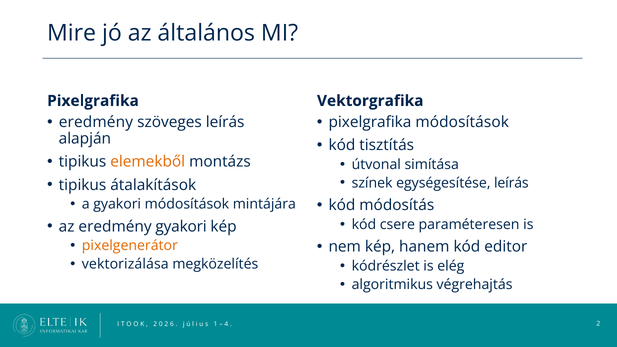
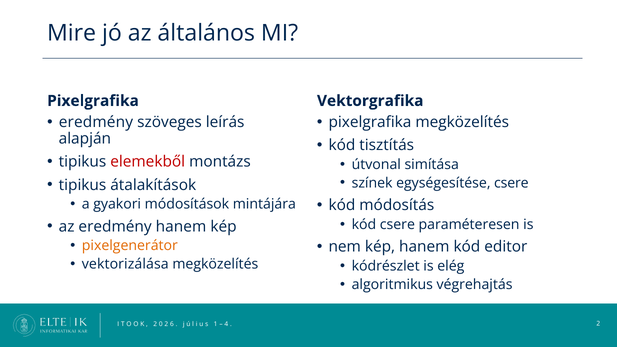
pixelgrafika módosítások: módosítások -> megközelítés
elemekből colour: orange -> red
egységesítése leírás: leírás -> csere
eredmény gyakori: gyakori -> hanem
